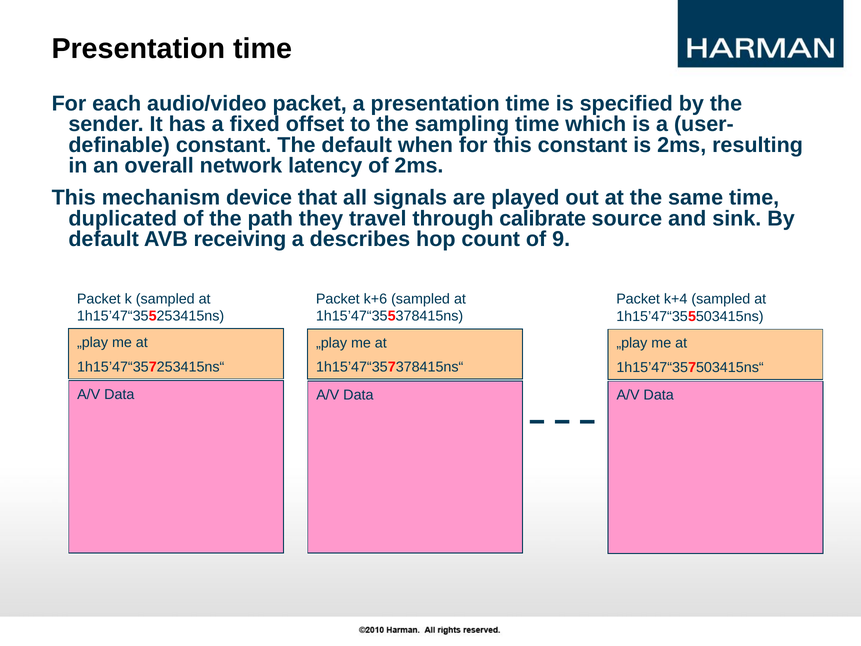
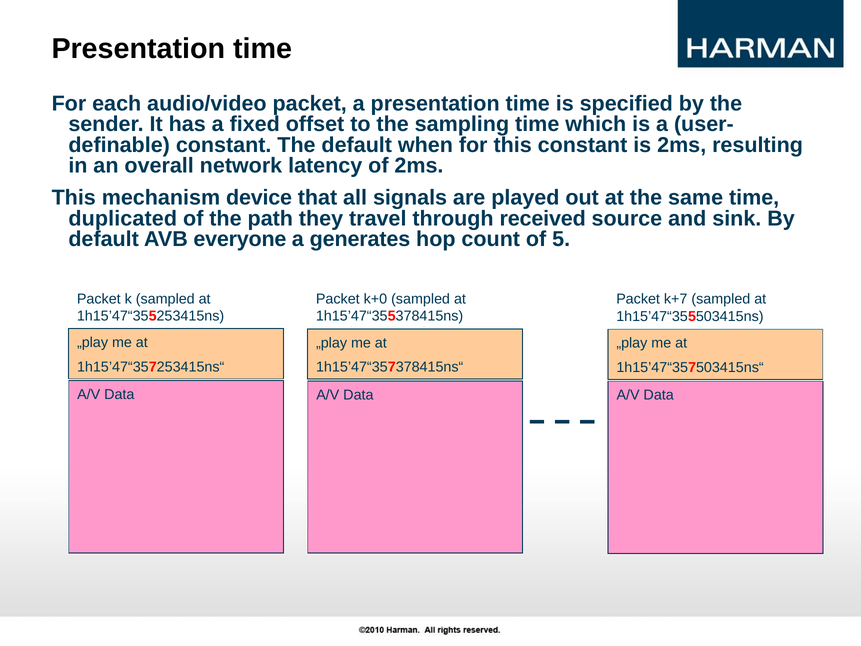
calibrate: calibrate -> received
receiving: receiving -> everyone
describes: describes -> generates
9: 9 -> 5
k+6: k+6 -> k+0
k+4: k+4 -> k+7
